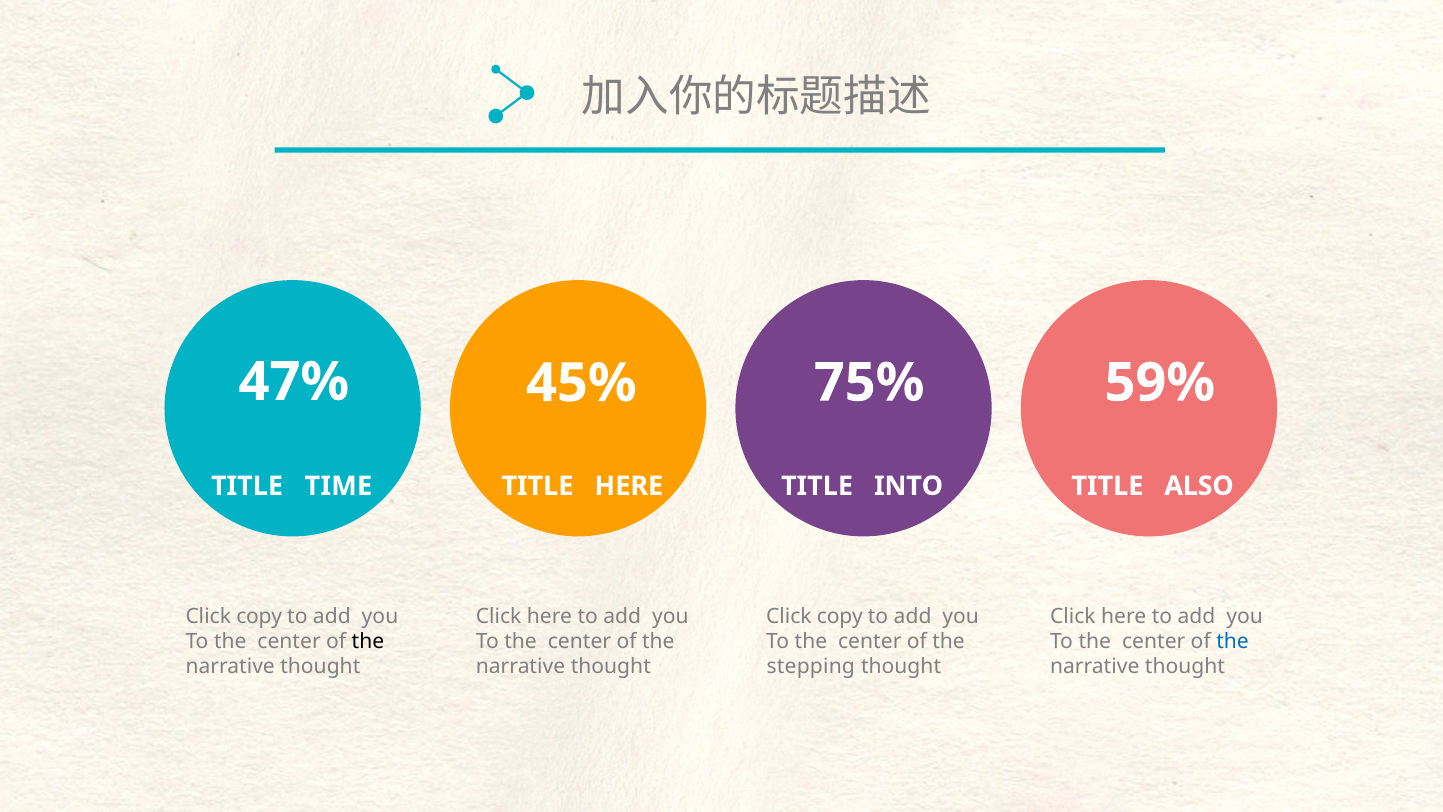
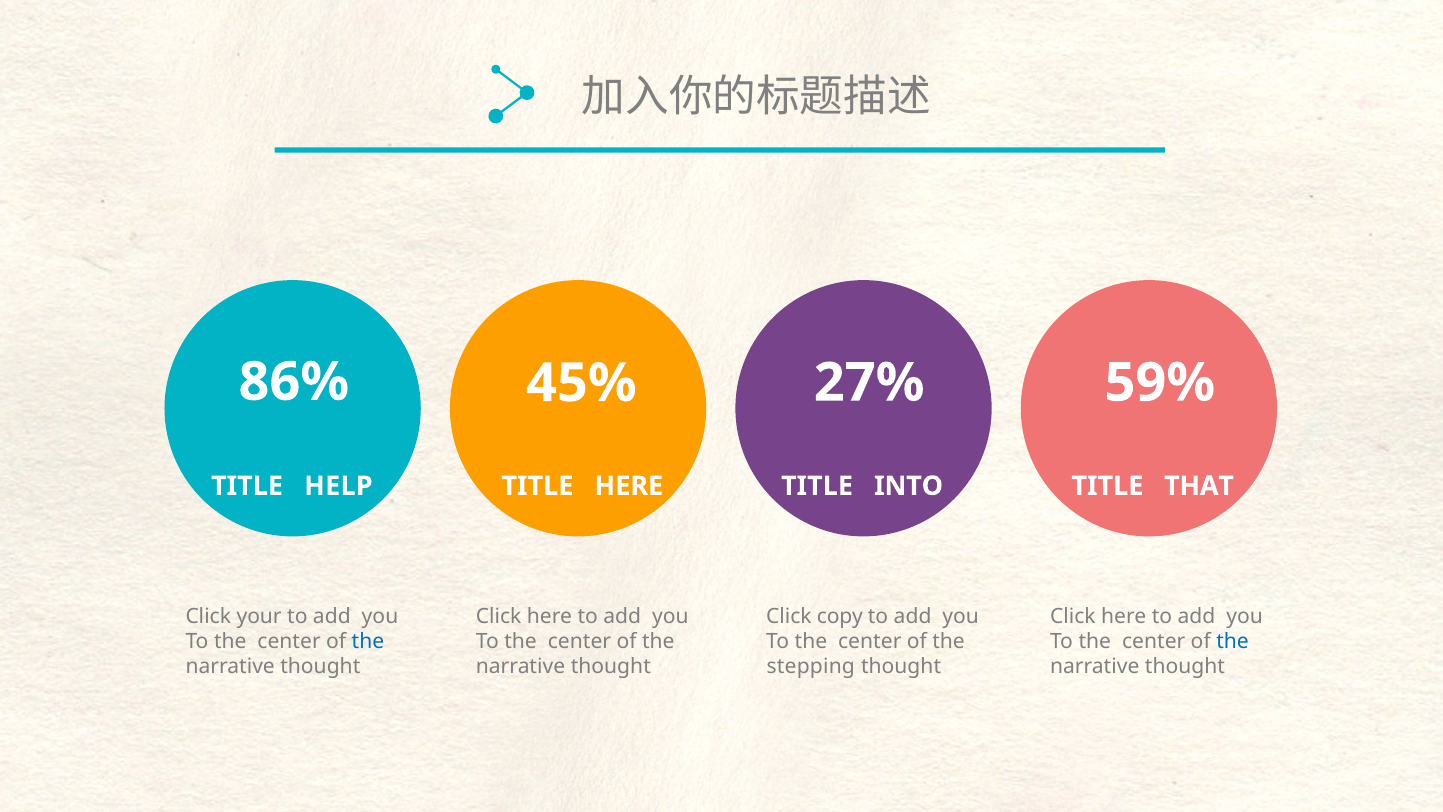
47%: 47% -> 86%
75%: 75% -> 27%
TIME: TIME -> HELP
ALSO: ALSO -> THAT
copy at (259, 616): copy -> your
the at (368, 641) colour: black -> blue
